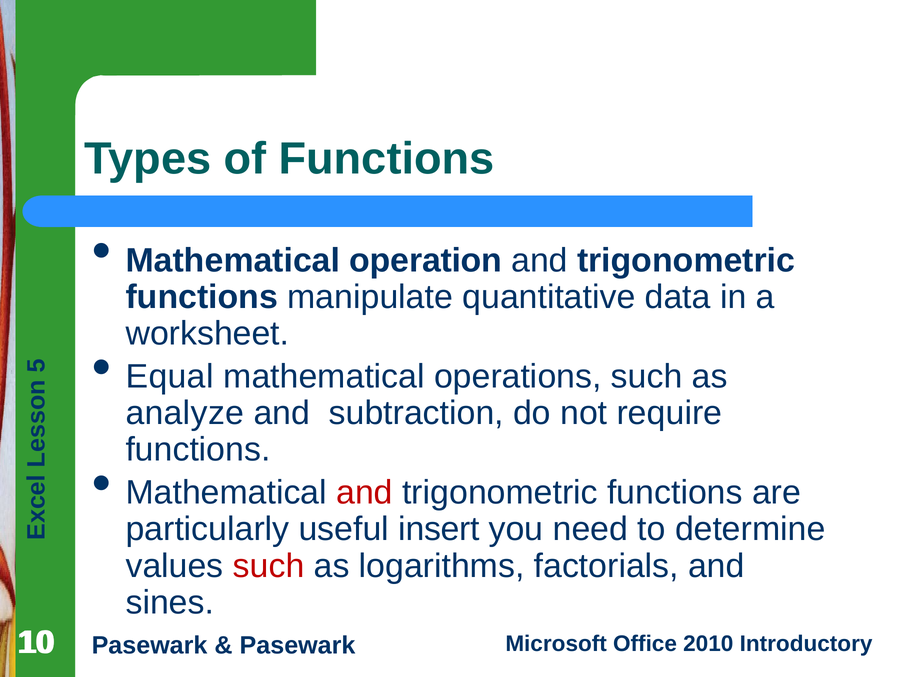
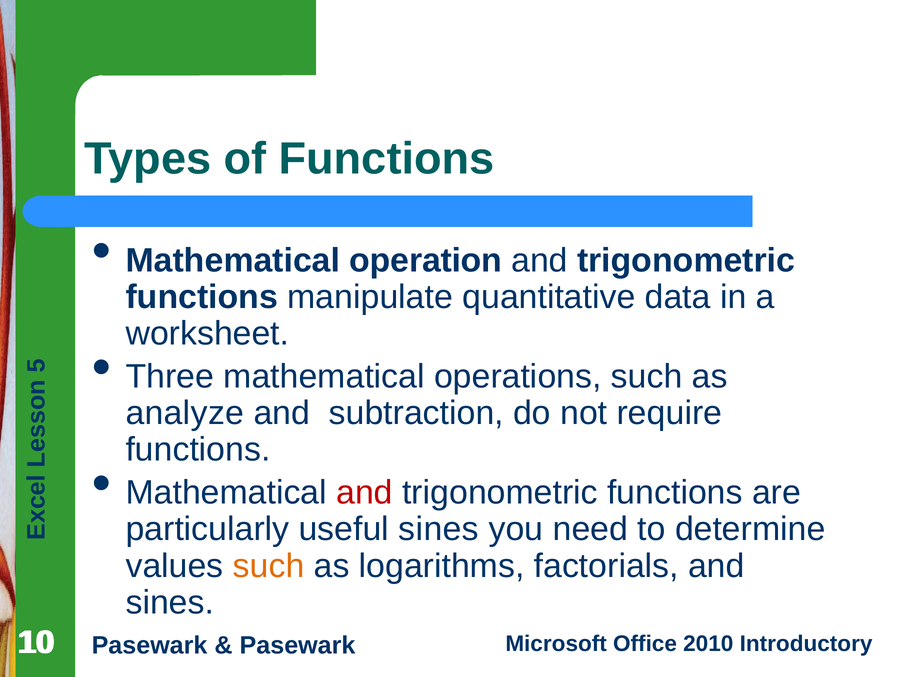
Equal: Equal -> Three
useful insert: insert -> sines
such at (269, 566) colour: red -> orange
